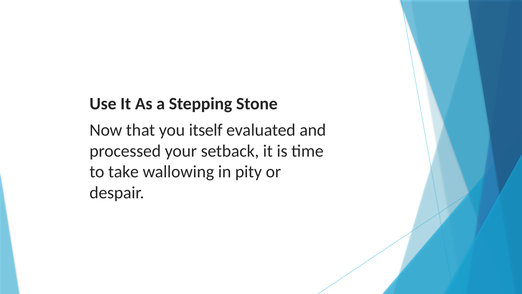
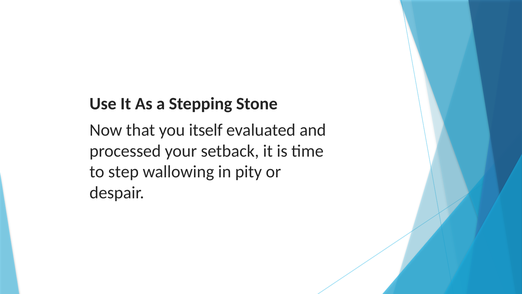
take: take -> step
